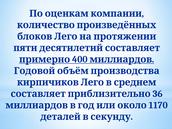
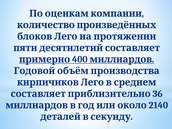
1170: 1170 -> 2140
